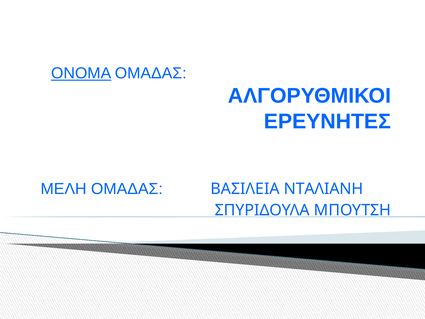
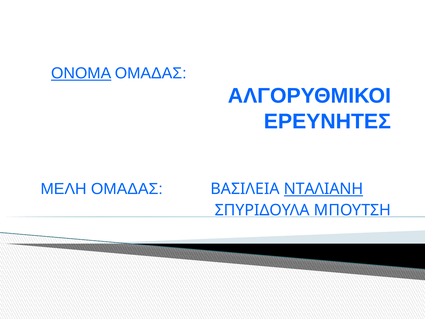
ΝΤΑΛΙΑΝΗ underline: none -> present
